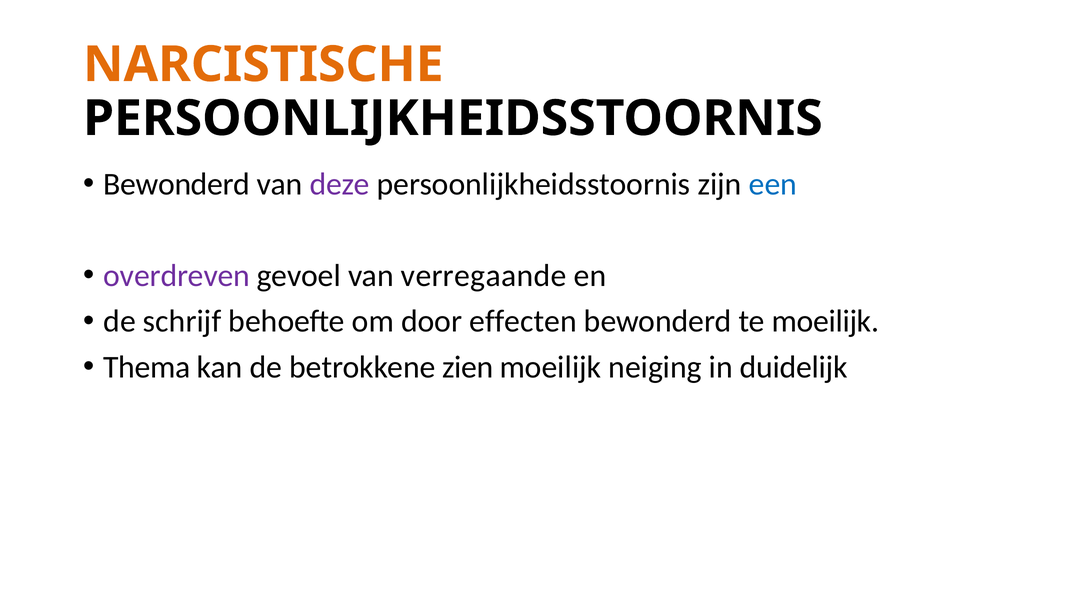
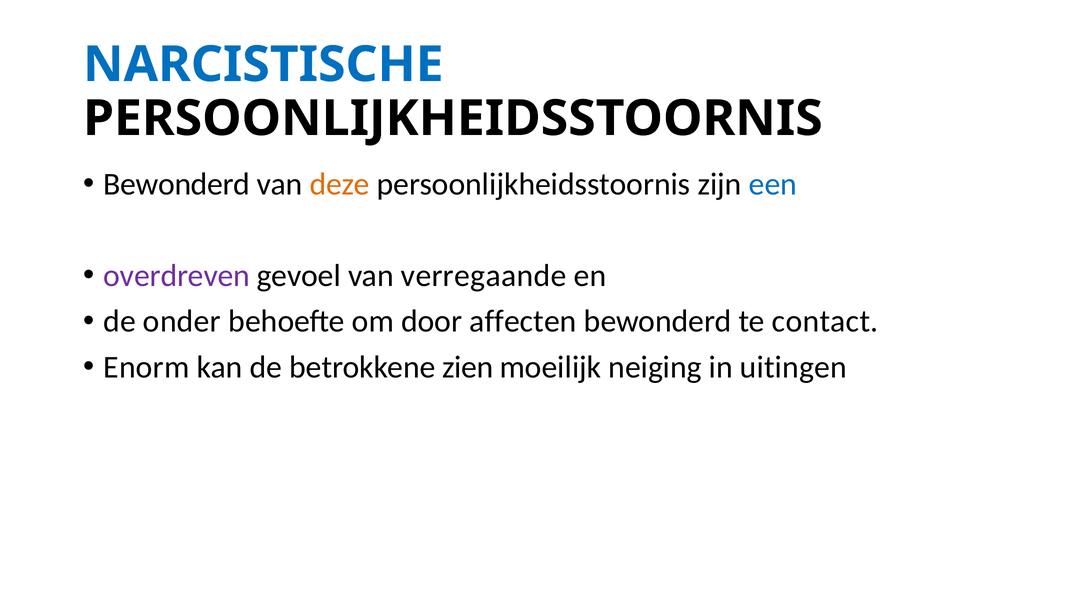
NARCISTISCHE colour: orange -> blue
deze colour: purple -> orange
schrijf: schrijf -> onder
effecten: effecten -> affecten
te moeilijk: moeilijk -> contact
Thema: Thema -> Enorm
duidelijk: duidelijk -> uitingen
